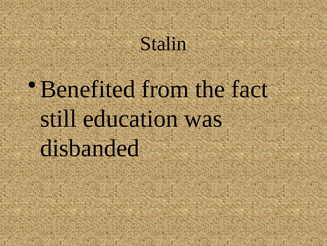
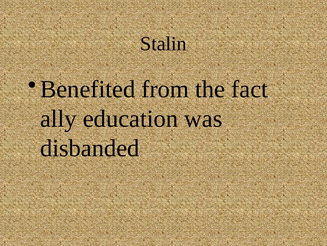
still: still -> ally
